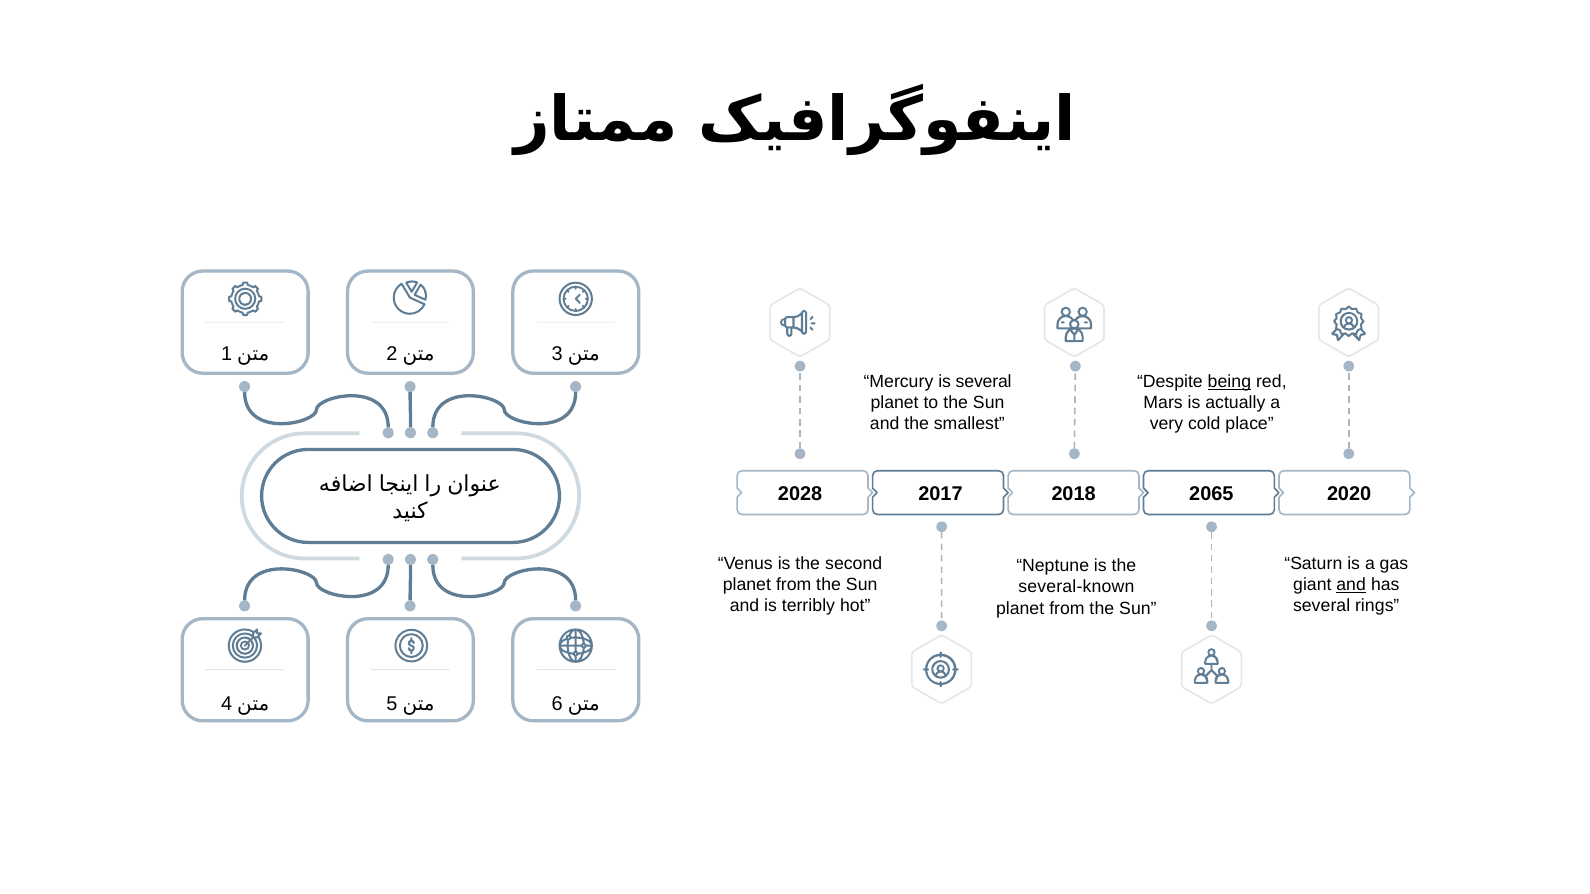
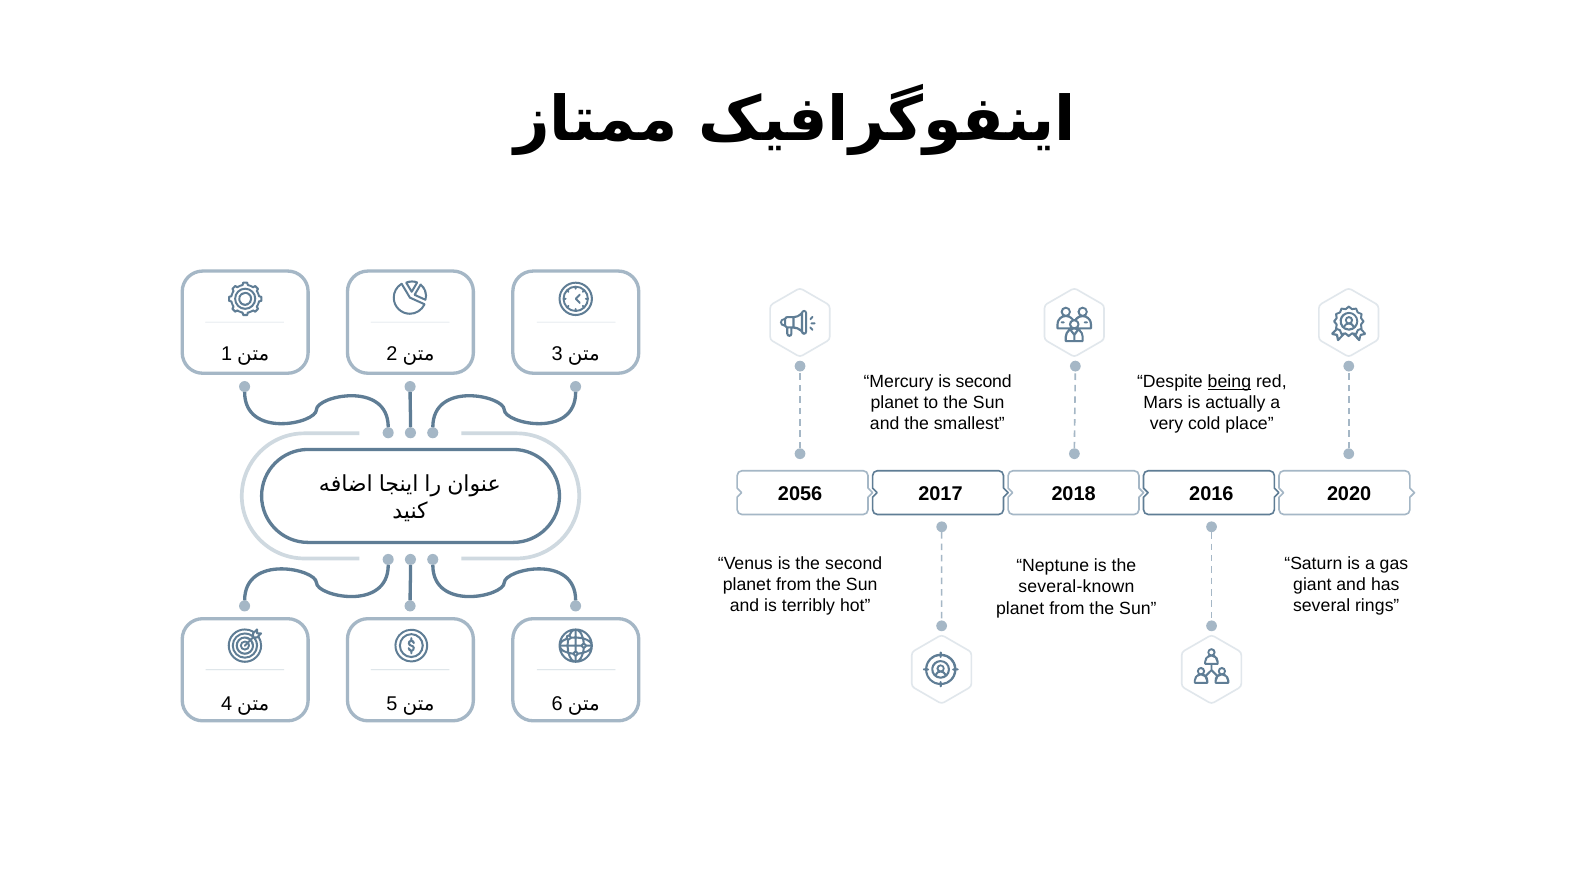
is several: several -> second
2028: 2028 -> 2056
2065: 2065 -> 2016
and at (1351, 585) underline: present -> none
